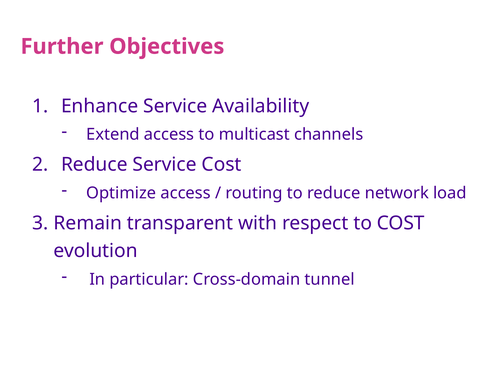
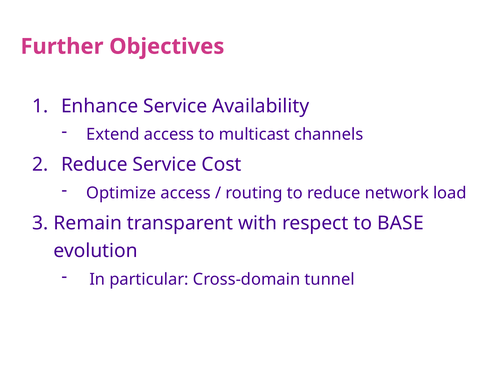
to COST: COST -> BASE
